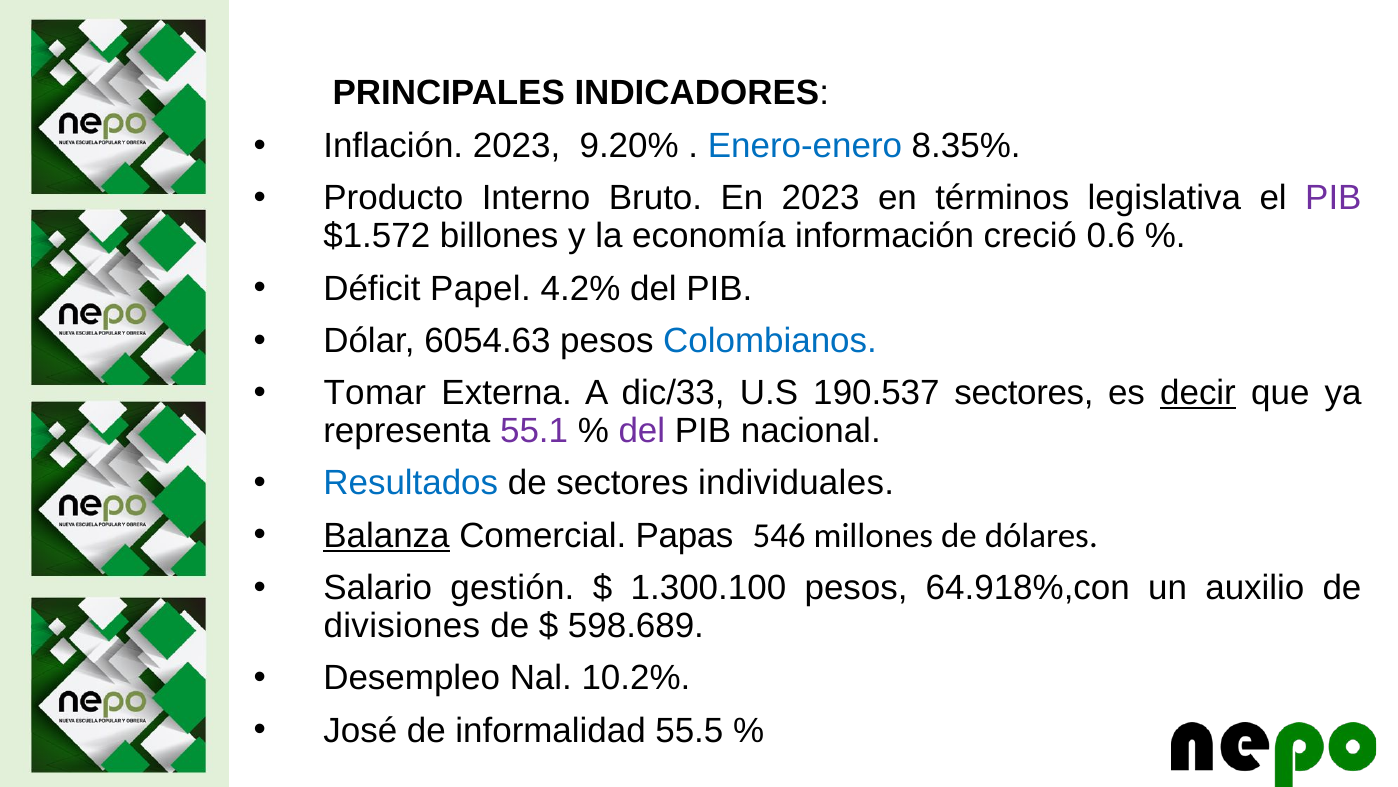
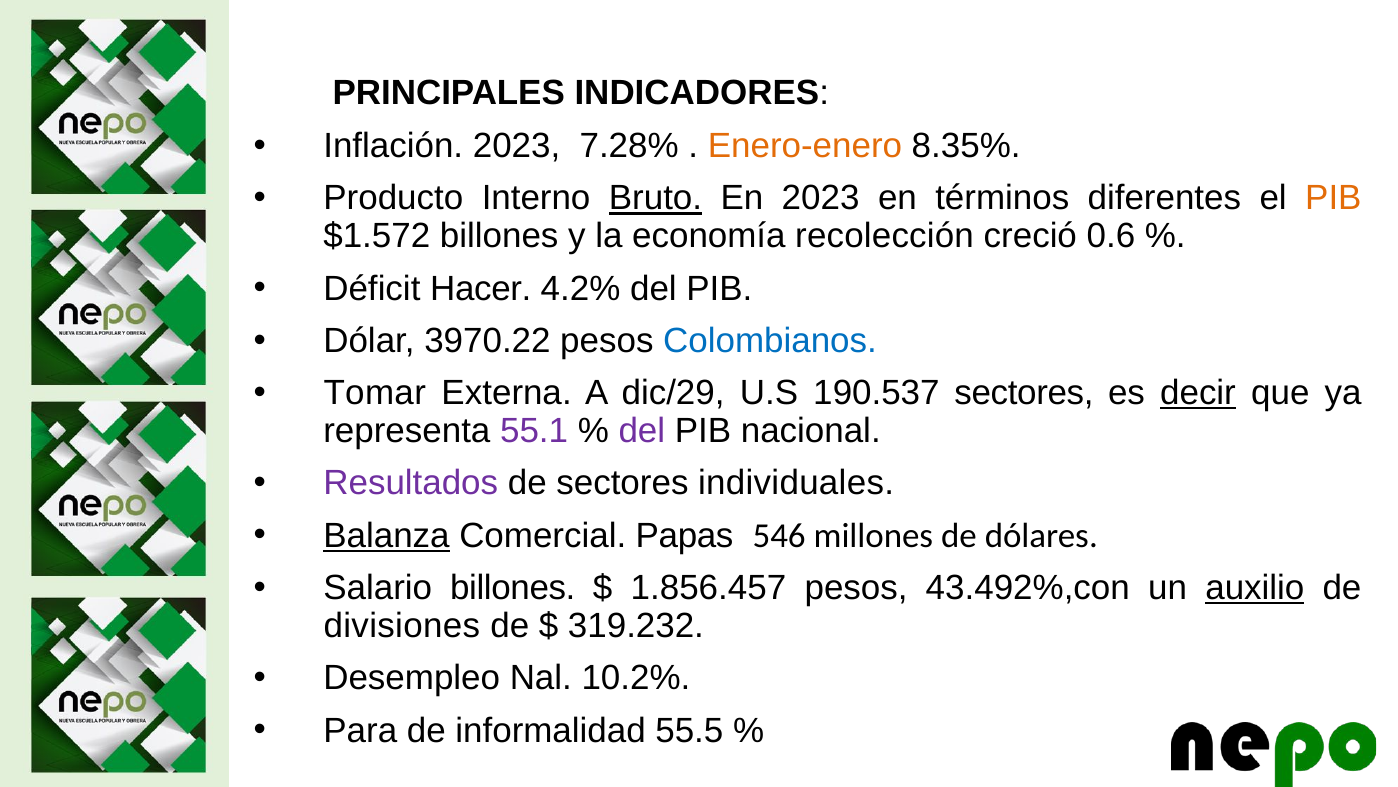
9.20%: 9.20% -> 7.28%
Enero-enero colour: blue -> orange
Bruto underline: none -> present
legislativa: legislativa -> diferentes
PIB at (1333, 198) colour: purple -> orange
información: información -> recolección
Papel: Papel -> Hacer
6054.63: 6054.63 -> 3970.22
dic/33: dic/33 -> dic/29
Resultados colour: blue -> purple
Salario gestión: gestión -> billones
1.300.100: 1.300.100 -> 1.856.457
64.918%,con: 64.918%,con -> 43.492%,con
auxilio underline: none -> present
598.689: 598.689 -> 319.232
José: José -> Para
